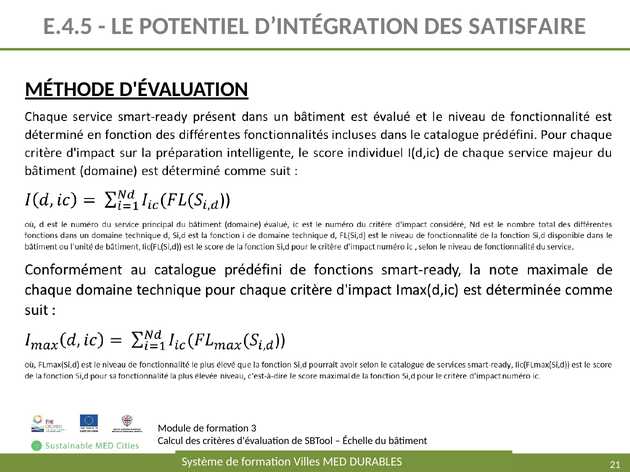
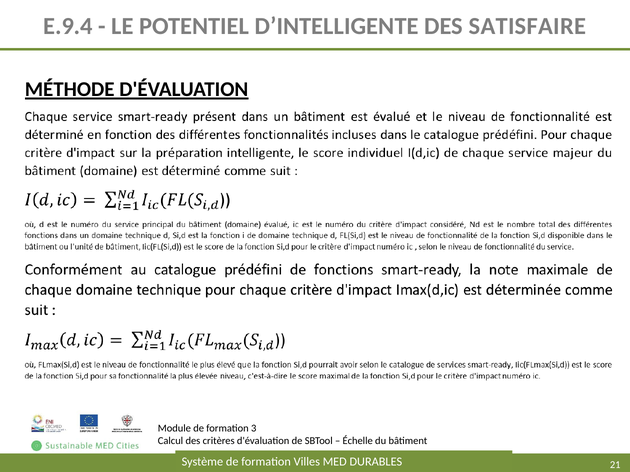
E.4.5: E.4.5 -> E.9.4
D’INTÉGRATION: D’INTÉGRATION -> D’INTELLIGENTE
